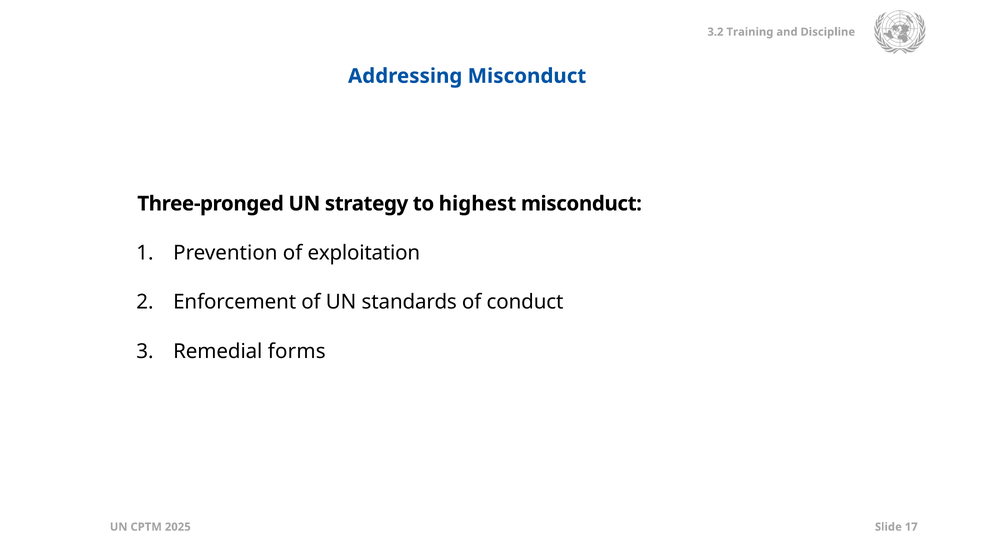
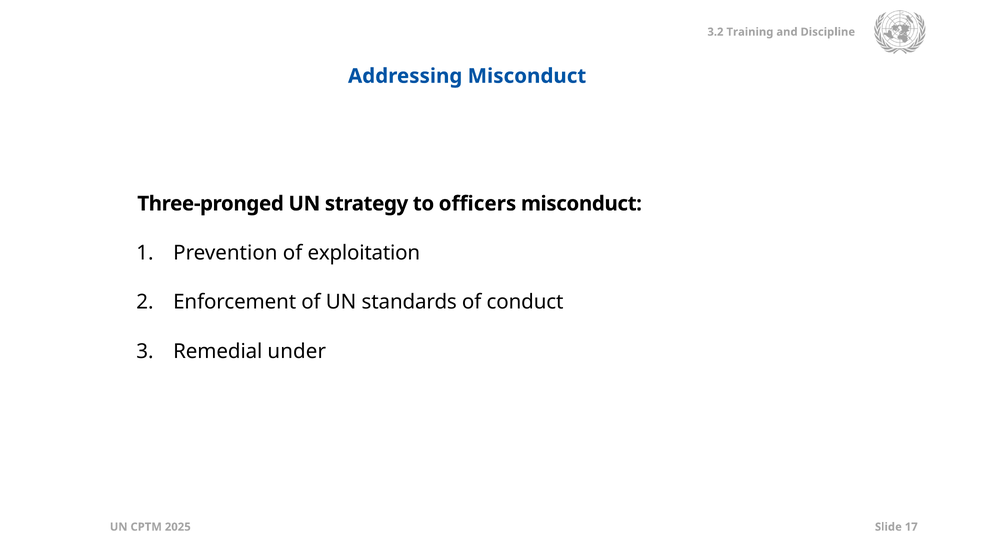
highest: highest -> officers
forms: forms -> under
